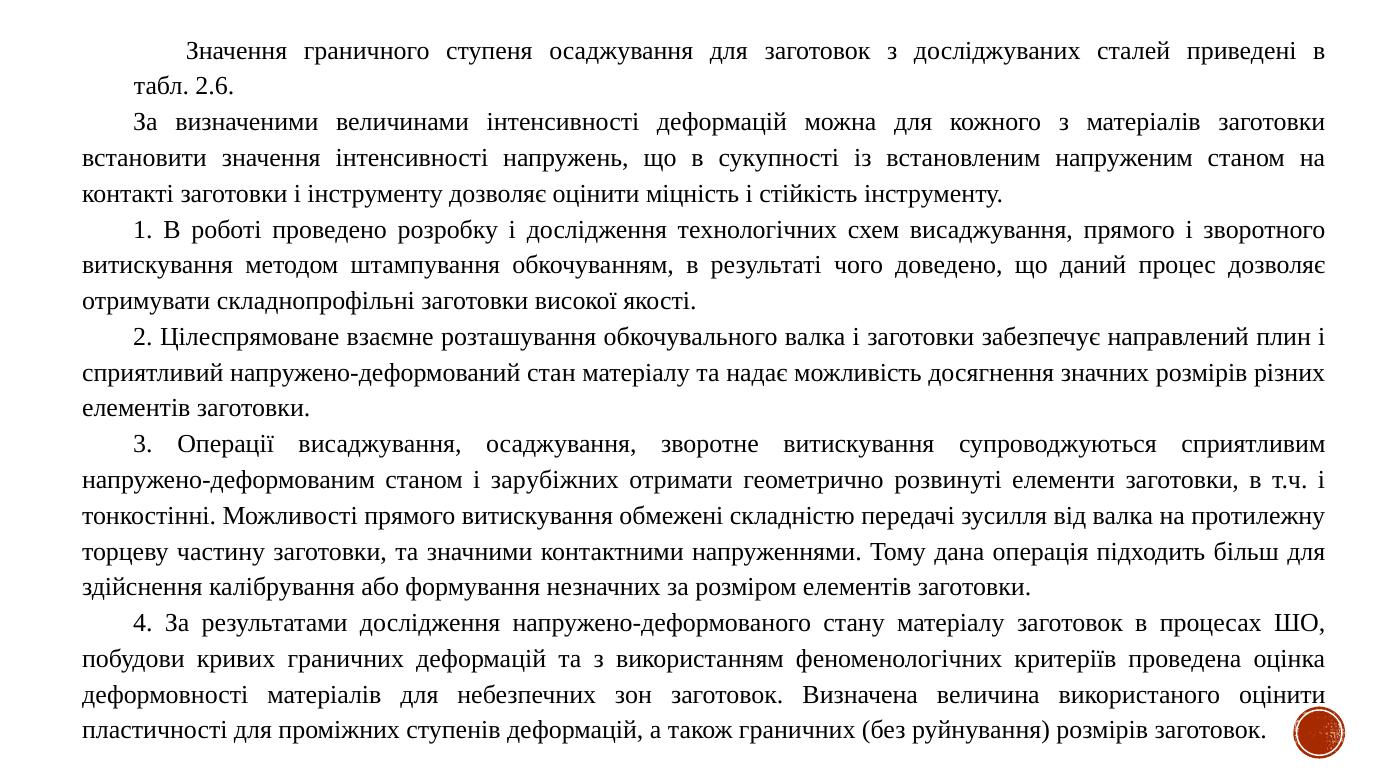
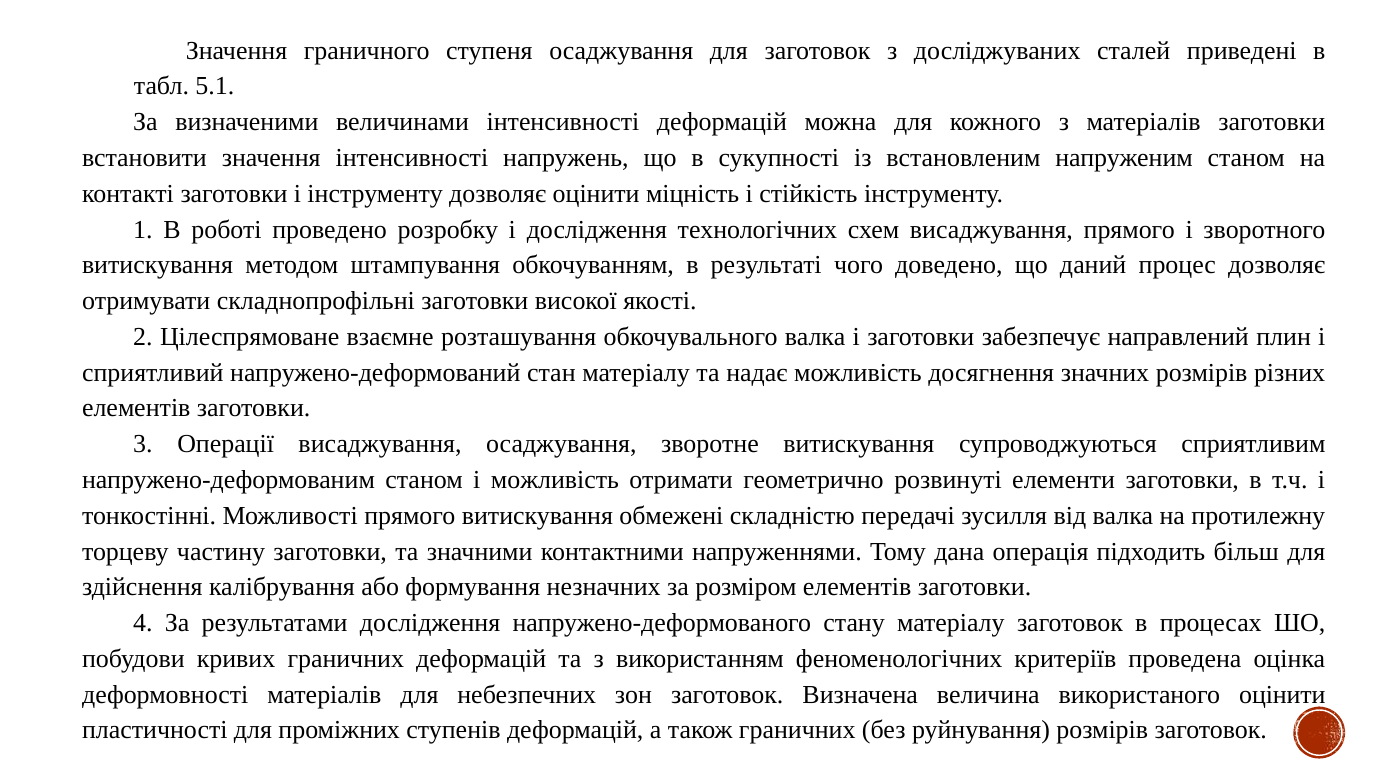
2.6: 2.6 -> 5.1
і зарубіжних: зарубіжних -> можливість
